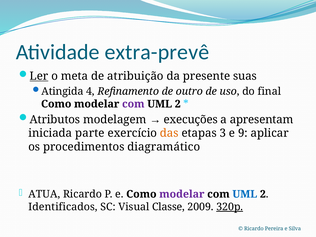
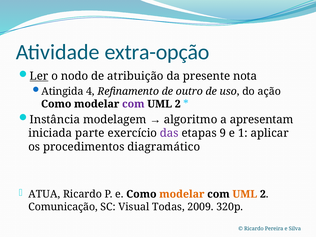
extra-prevê: extra-prevê -> extra-opção
meta: meta -> nodo
suas: suas -> nota
final: final -> ação
Atributos: Atributos -> Instância
execuções: execuções -> algoritmo
das colour: orange -> purple
3: 3 -> 9
9: 9 -> 1
modelar at (182, 194) colour: purple -> orange
UML at (245, 194) colour: blue -> orange
Identificados: Identificados -> Comunicação
Classe: Classe -> Todas
320p underline: present -> none
